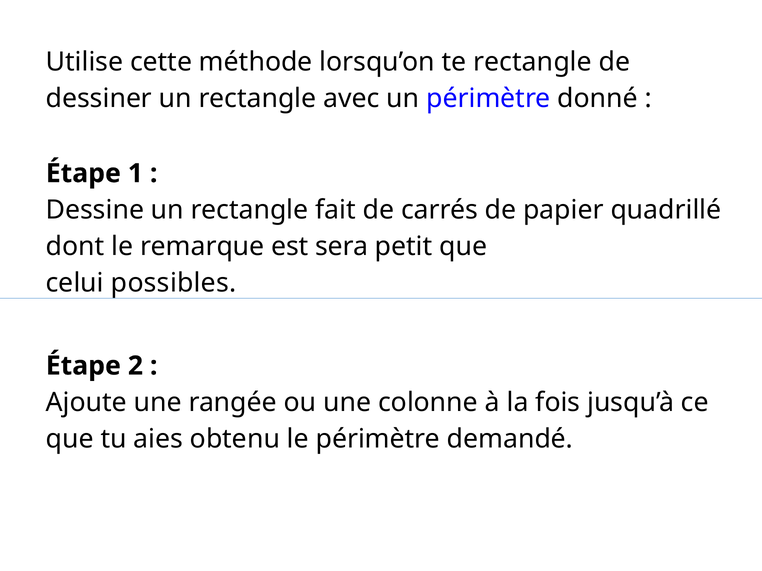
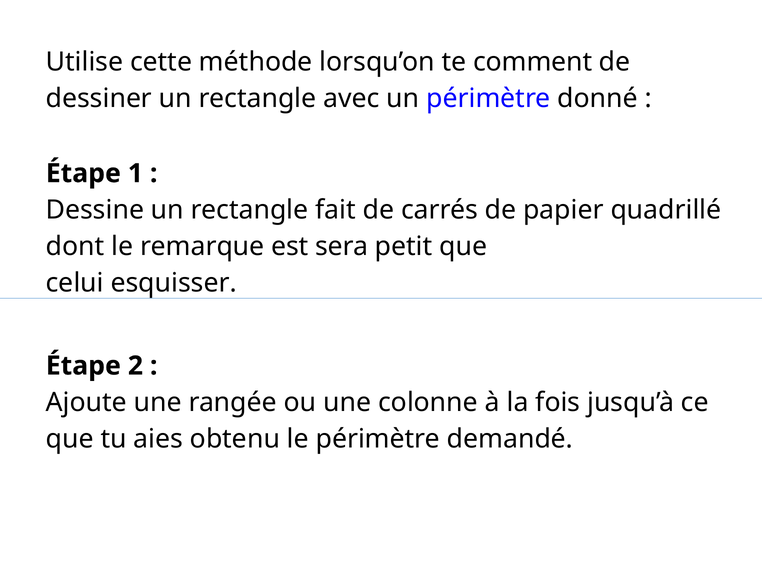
te rectangle: rectangle -> comment
possibles: possibles -> esquisser
